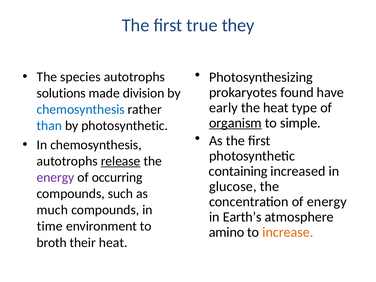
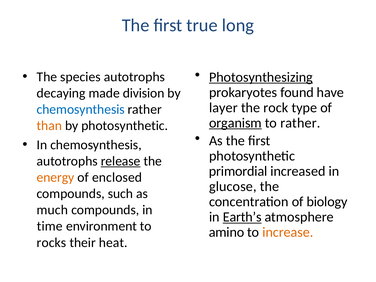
they: they -> long
Photosynthesizing underline: none -> present
solutions: solutions -> decaying
early: early -> layer
the heat: heat -> rock
to simple: simple -> rather
than colour: blue -> orange
containing: containing -> primordial
energy at (56, 177) colour: purple -> orange
occurring: occurring -> enclosed
of energy: energy -> biology
Earth’s underline: none -> present
broth: broth -> rocks
